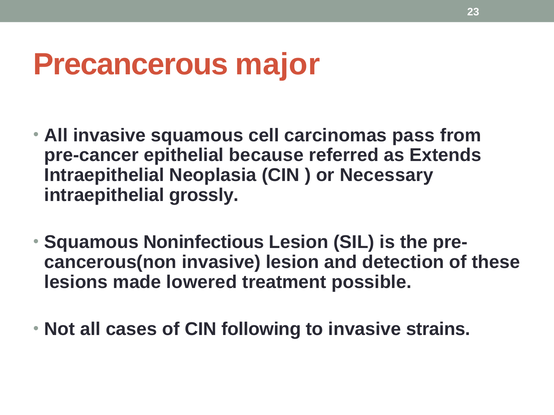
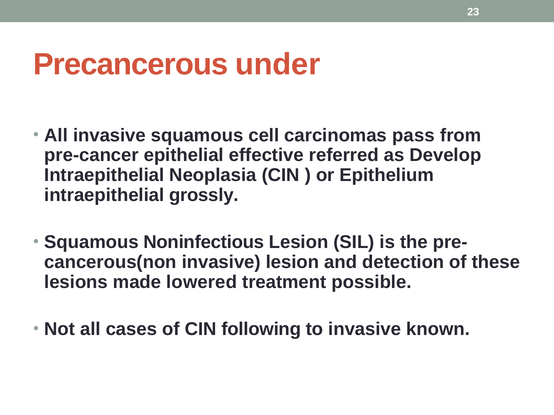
major: major -> under
because: because -> effective
Extends: Extends -> Develop
Necessary: Necessary -> Epithelium
strains: strains -> known
